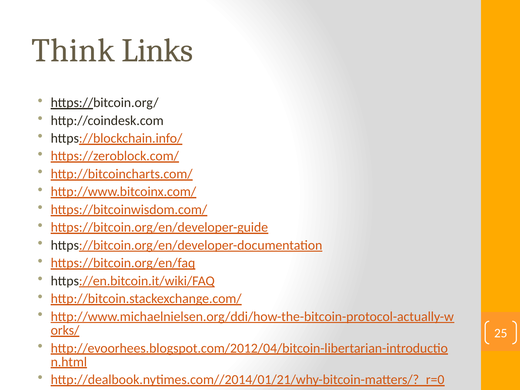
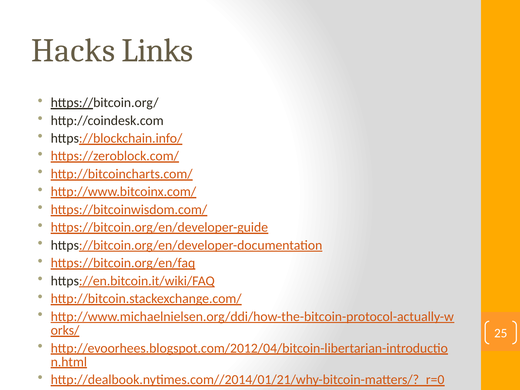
Think: Think -> Hacks
